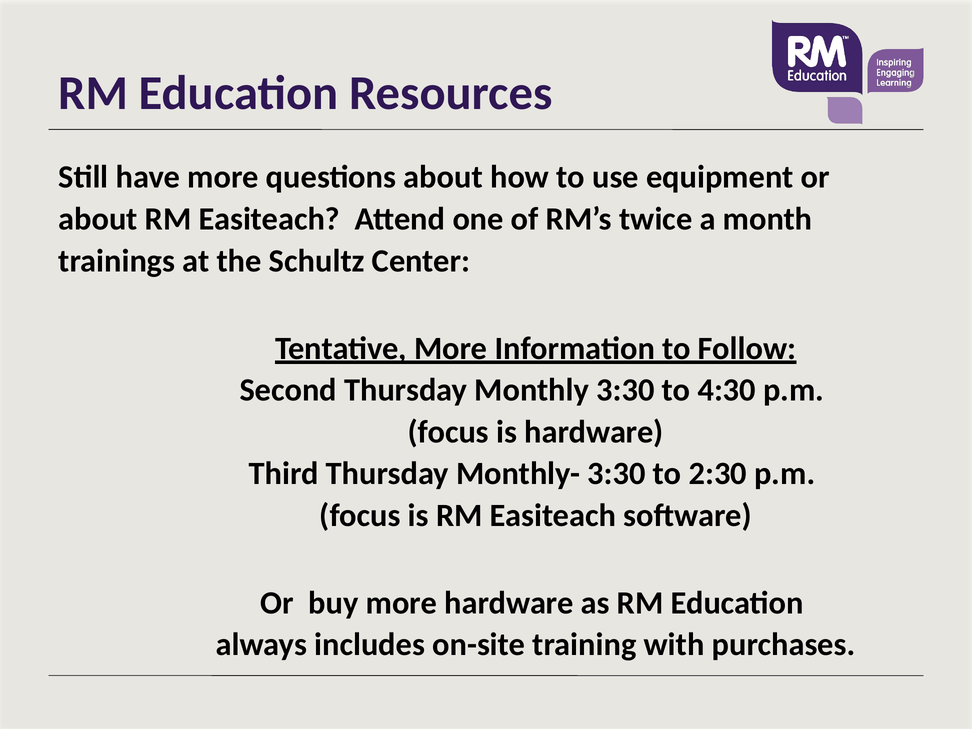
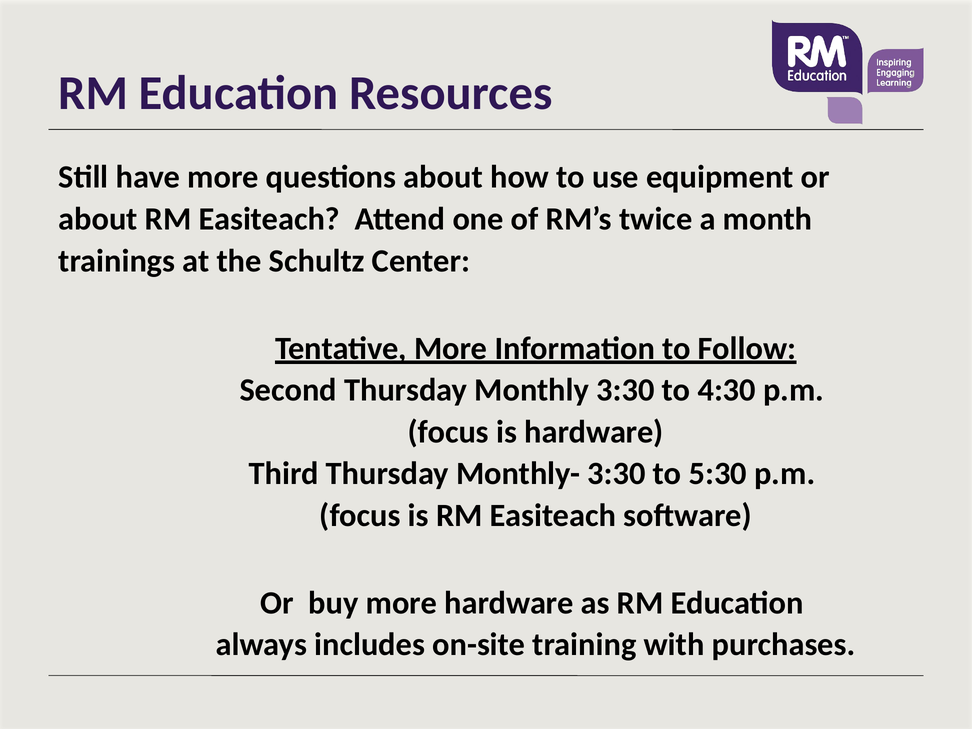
2:30: 2:30 -> 5:30
